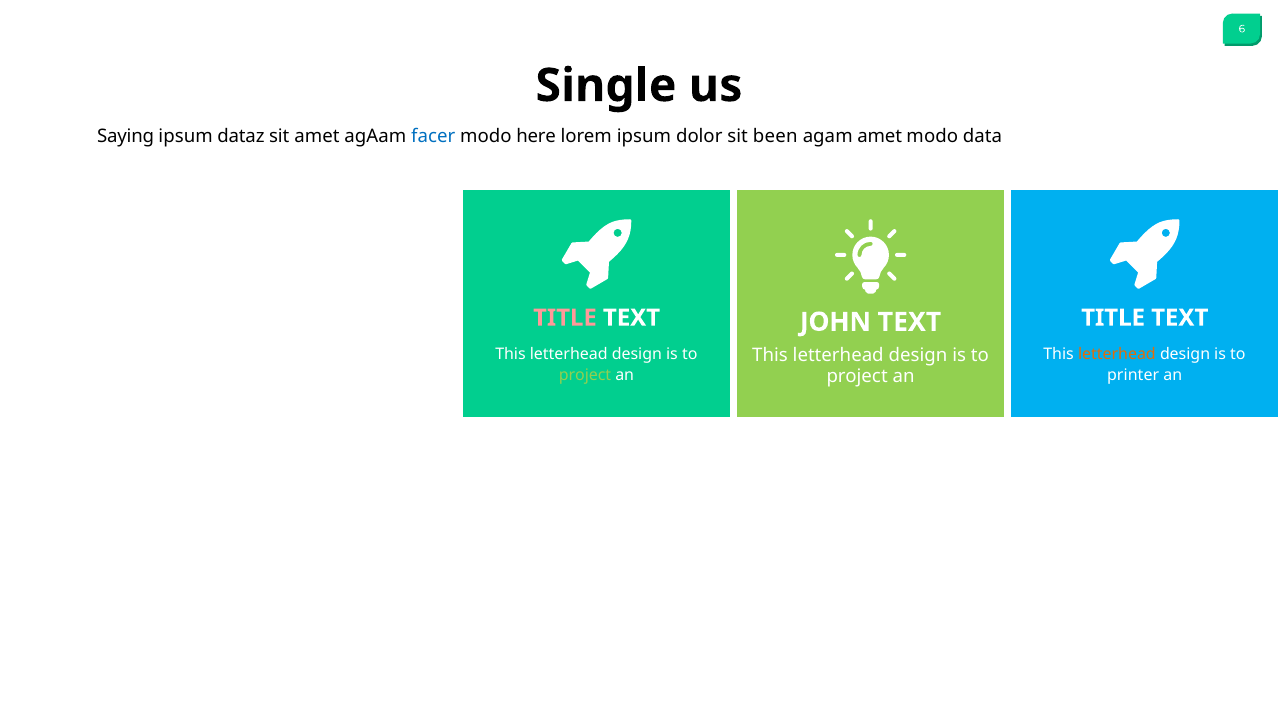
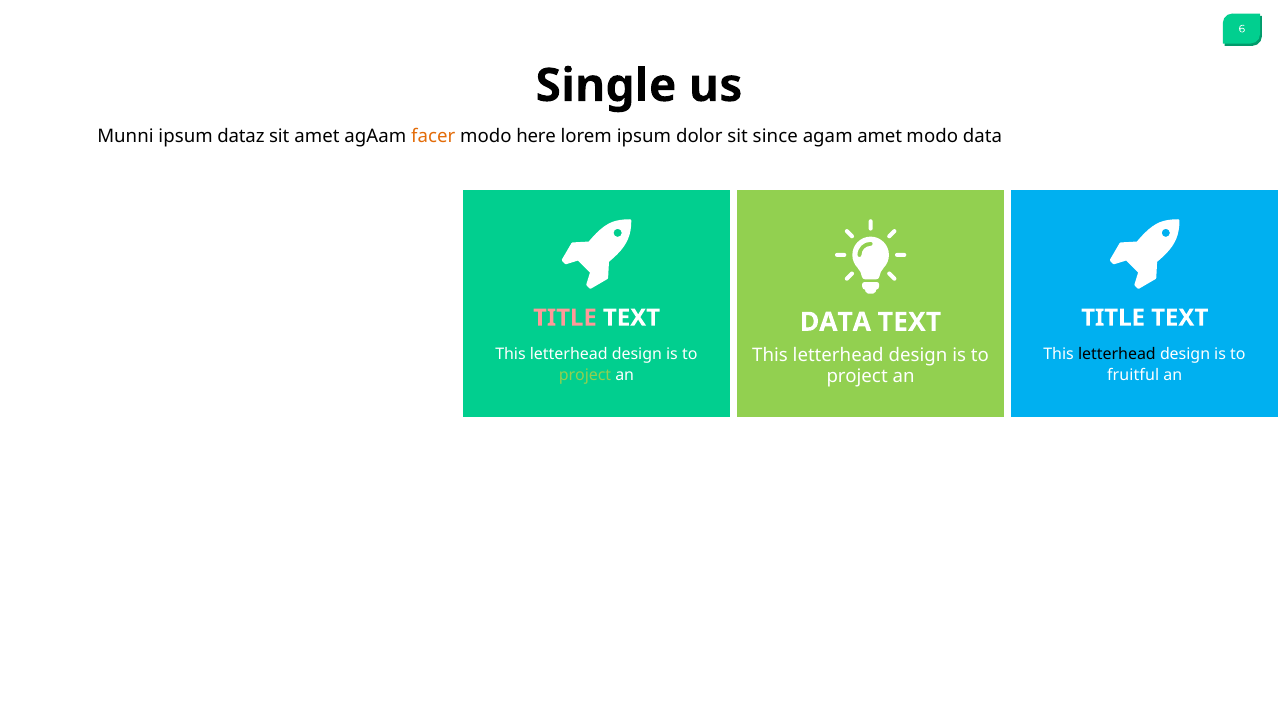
Saying: Saying -> Munni
facer colour: blue -> orange
been: been -> since
JOHN at (835, 322): JOHN -> DATA
letterhead at (1117, 354) colour: orange -> black
printer: printer -> fruitful
